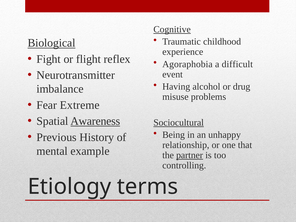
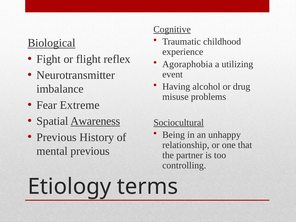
difficult: difficult -> utilizing
mental example: example -> previous
partner underline: present -> none
